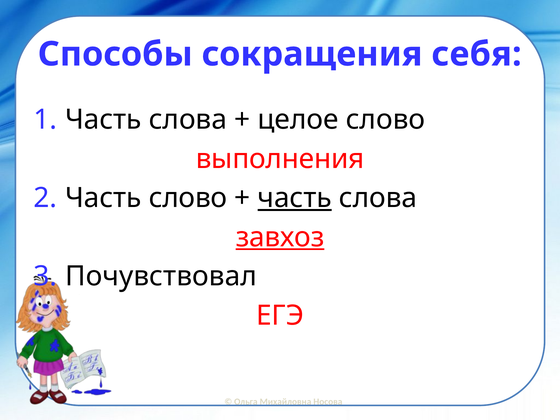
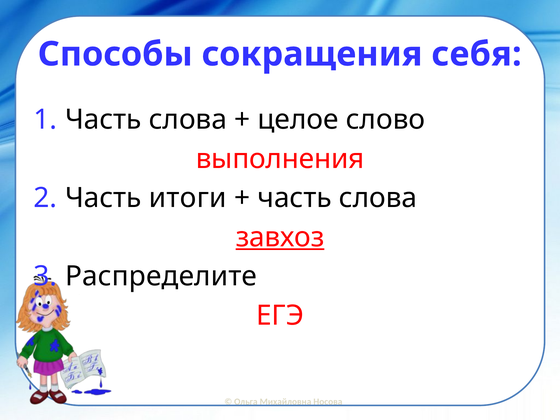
Часть слово: слово -> итоги
часть at (295, 198) underline: present -> none
Почувствовал: Почувствовал -> Распределите
